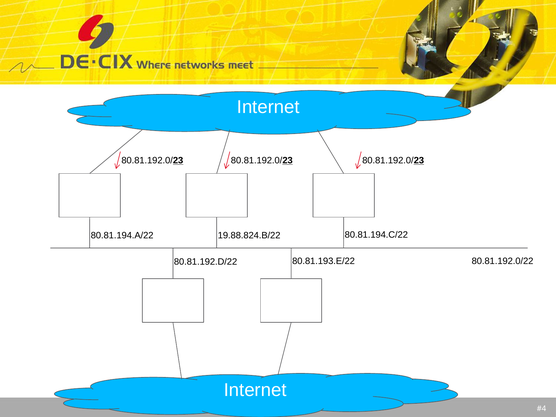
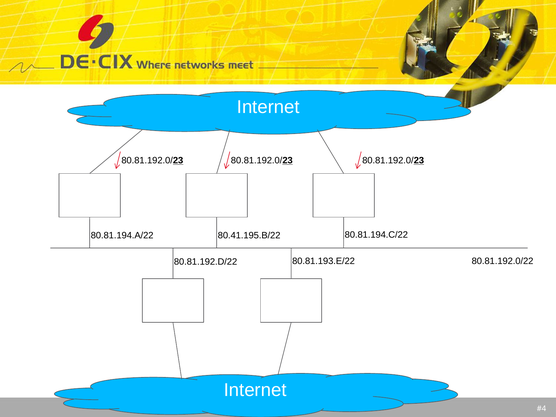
19.88.824.B/22: 19.88.824.B/22 -> 80.41.195.B/22
